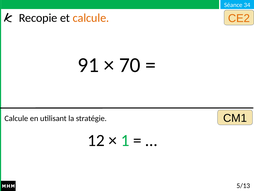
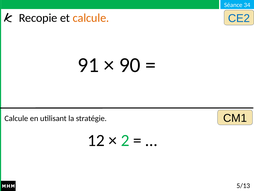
CE2 colour: orange -> blue
70: 70 -> 90
1: 1 -> 2
